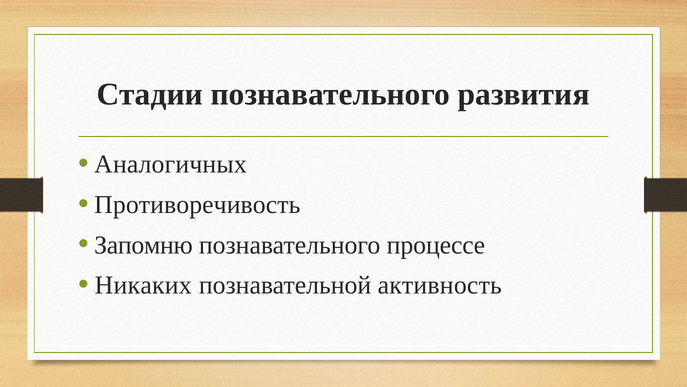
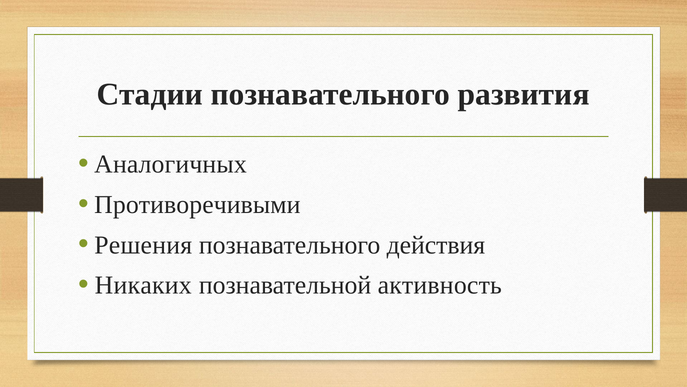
Противоречивость: Противоречивость -> Противоречивыми
Запомню: Запомню -> Решения
процессе: процессе -> действия
